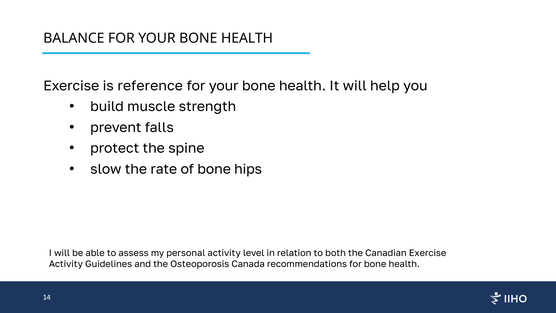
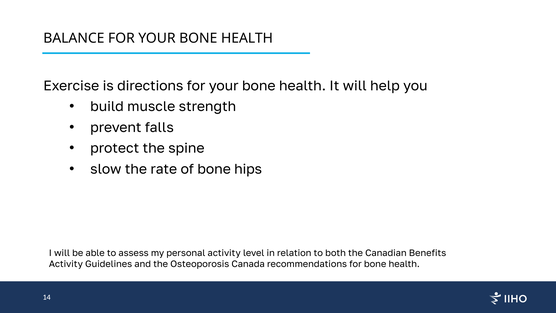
reference: reference -> directions
Canadian Exercise: Exercise -> Benefits
